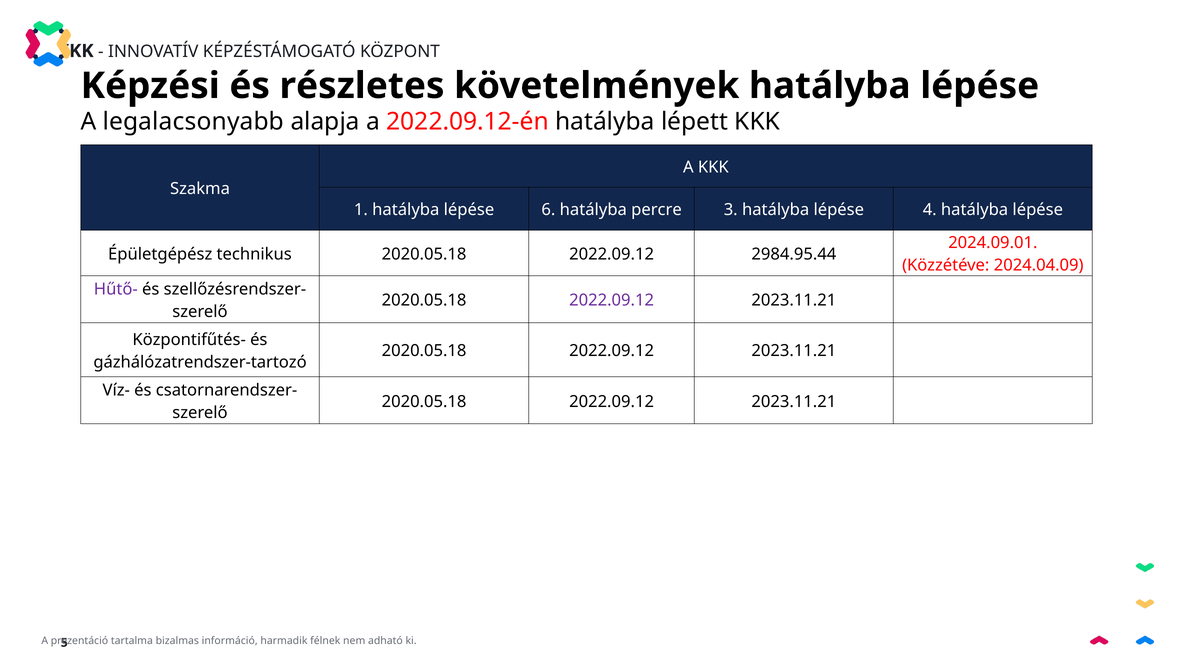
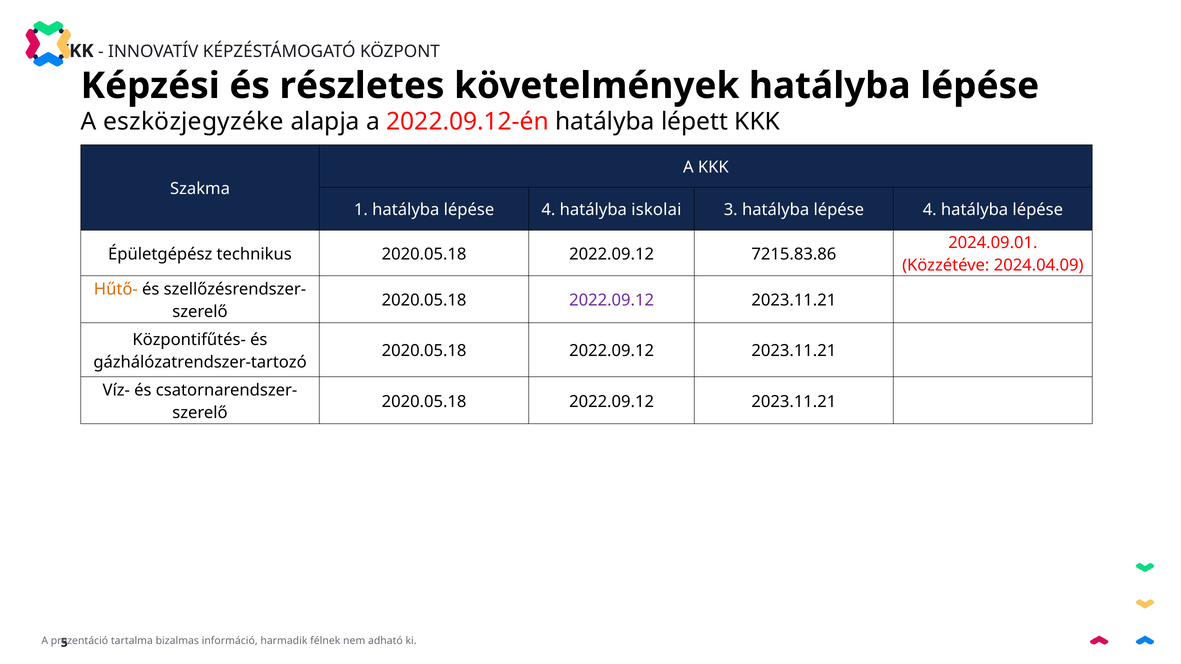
legalacsonyabb: legalacsonyabb -> eszközjegyzéke
1 hatályba lépése 6: 6 -> 4
percre: percre -> iskolai
2984.95.44: 2984.95.44 -> 7215.83.86
Hűtő- colour: purple -> orange
